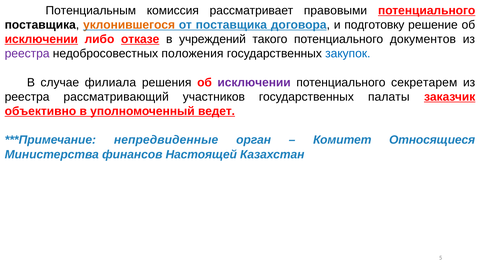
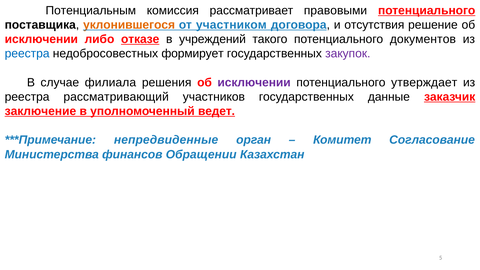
от поставщика: поставщика -> участником
подготовку: подготовку -> отсутствия
исключении at (41, 39) underline: present -> none
реестра at (27, 54) colour: purple -> blue
положения: положения -> формирует
закупок colour: blue -> purple
секретарем: секретарем -> утверждает
палаты: палаты -> данные
объективно: объективно -> заключение
Относящиеся: Относящиеся -> Согласование
Настоящей: Настоящей -> Обращении
